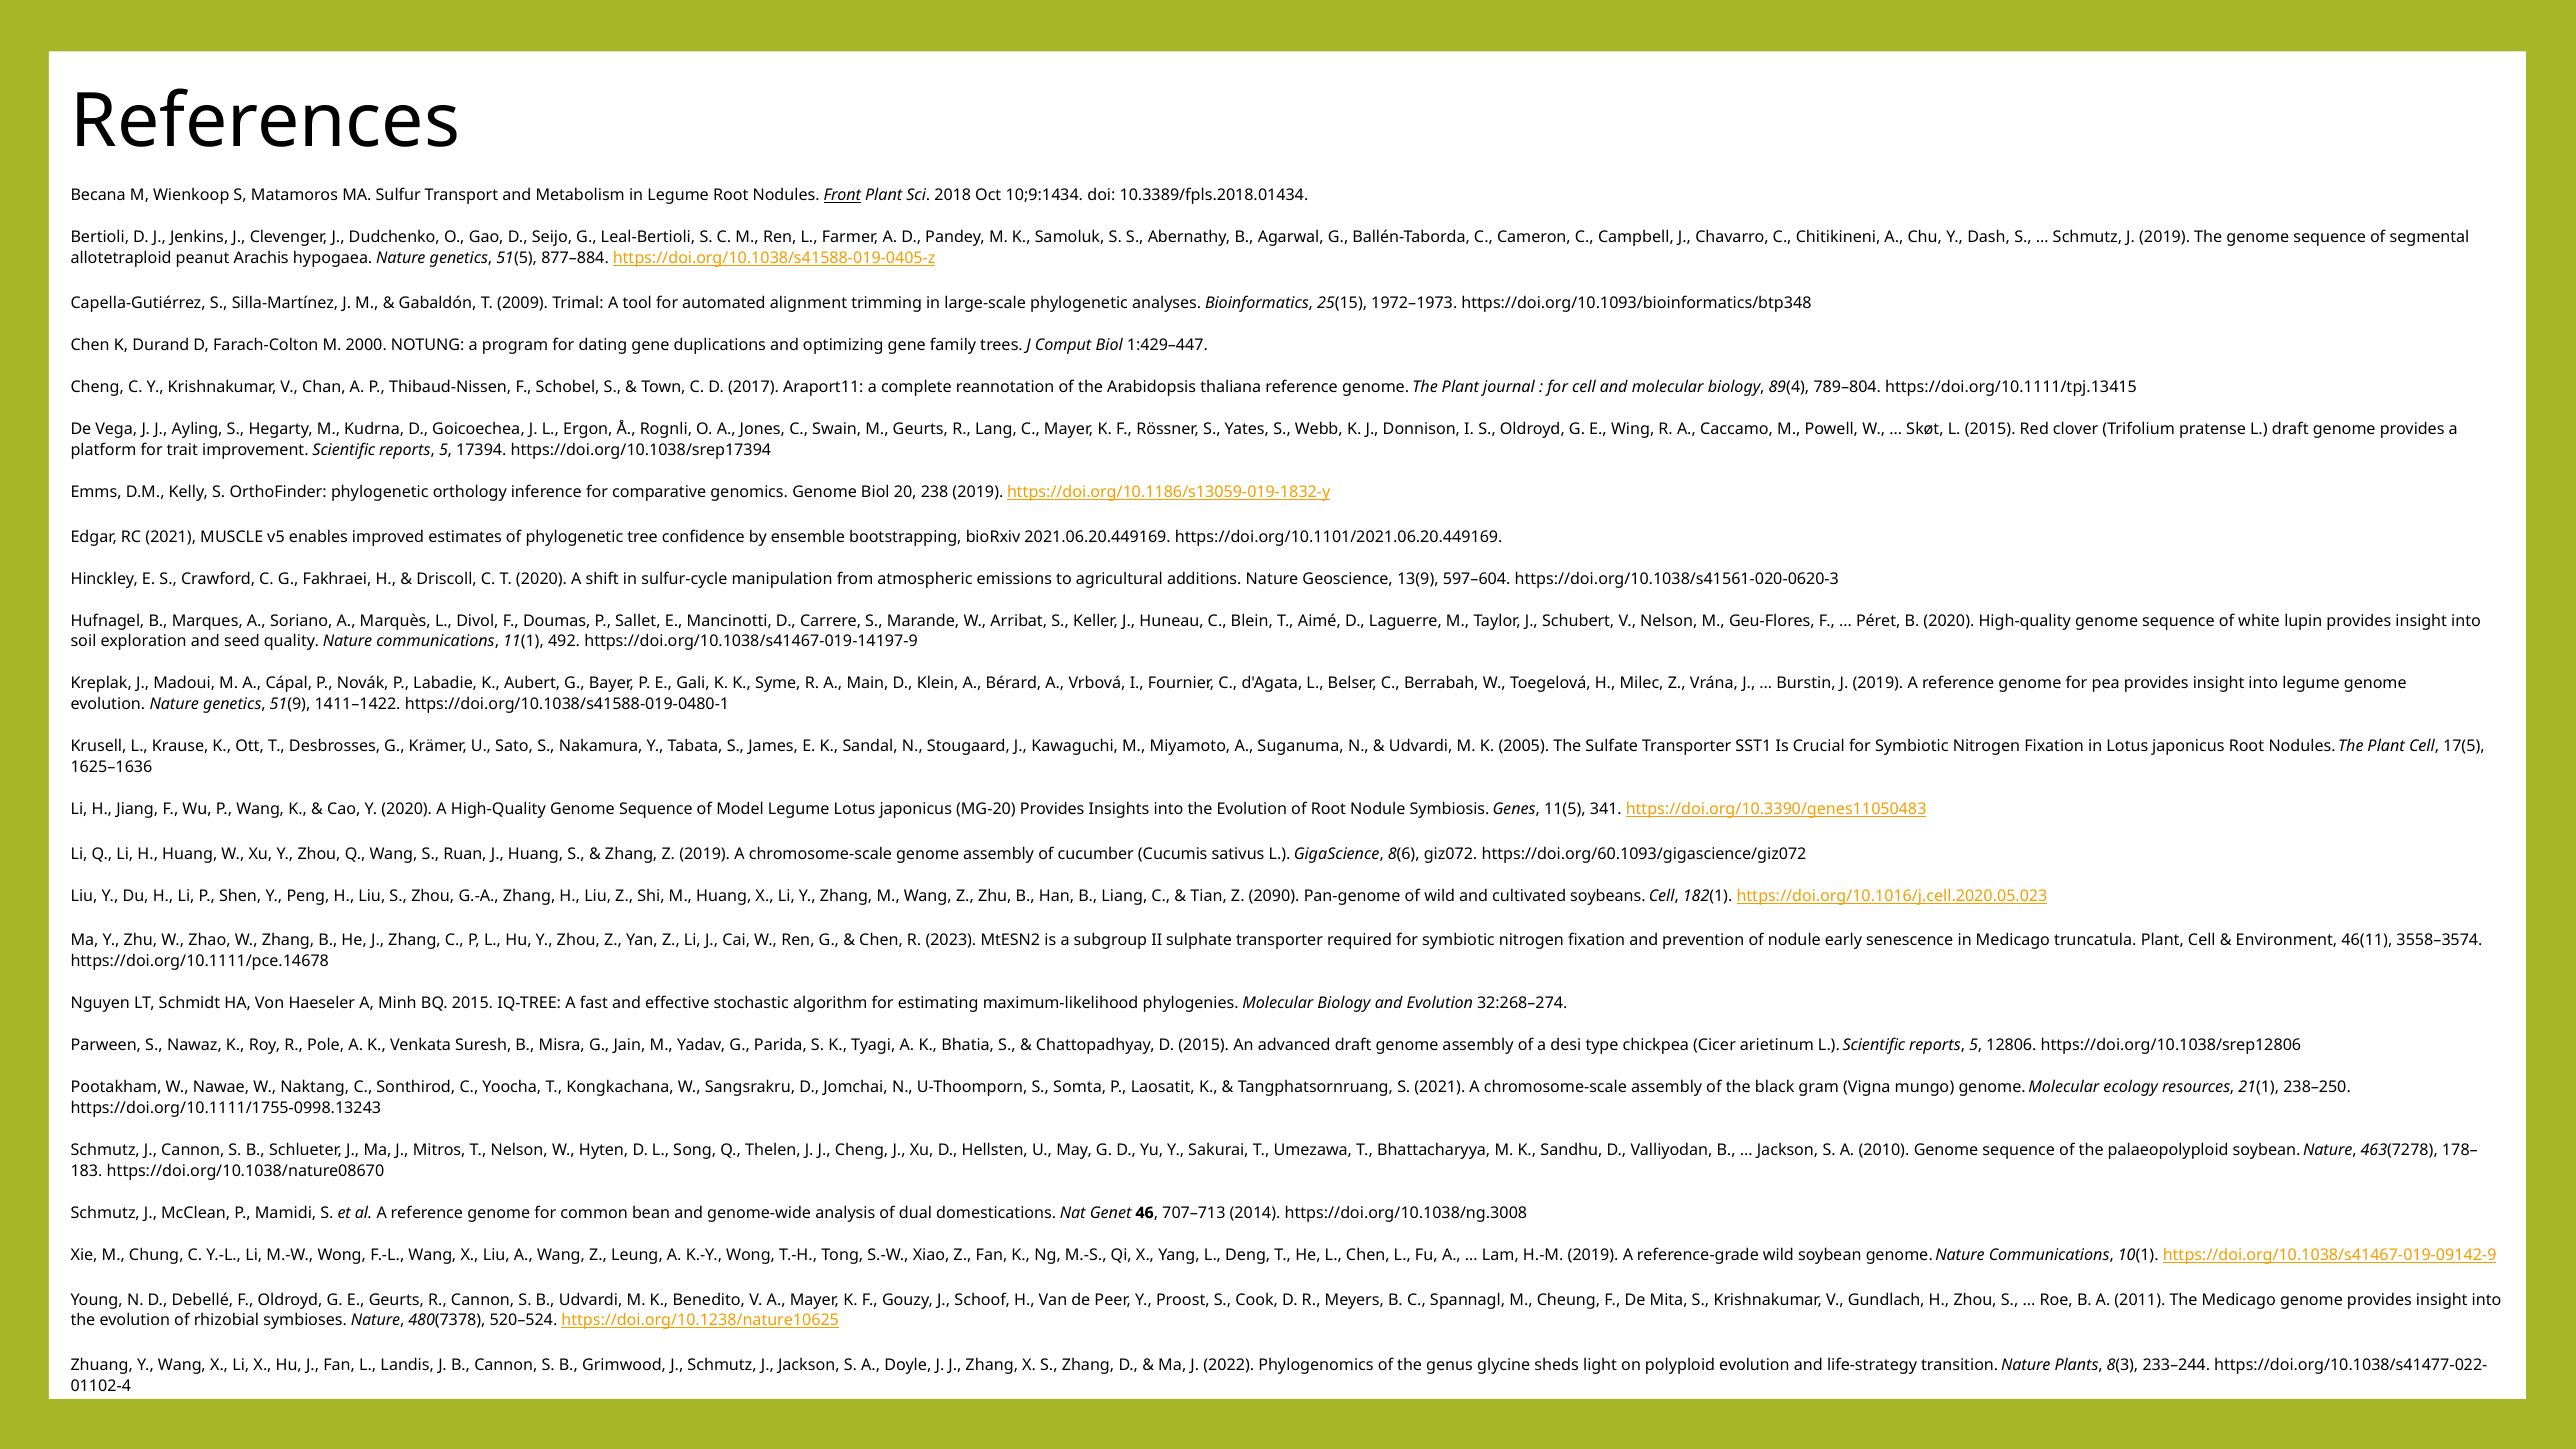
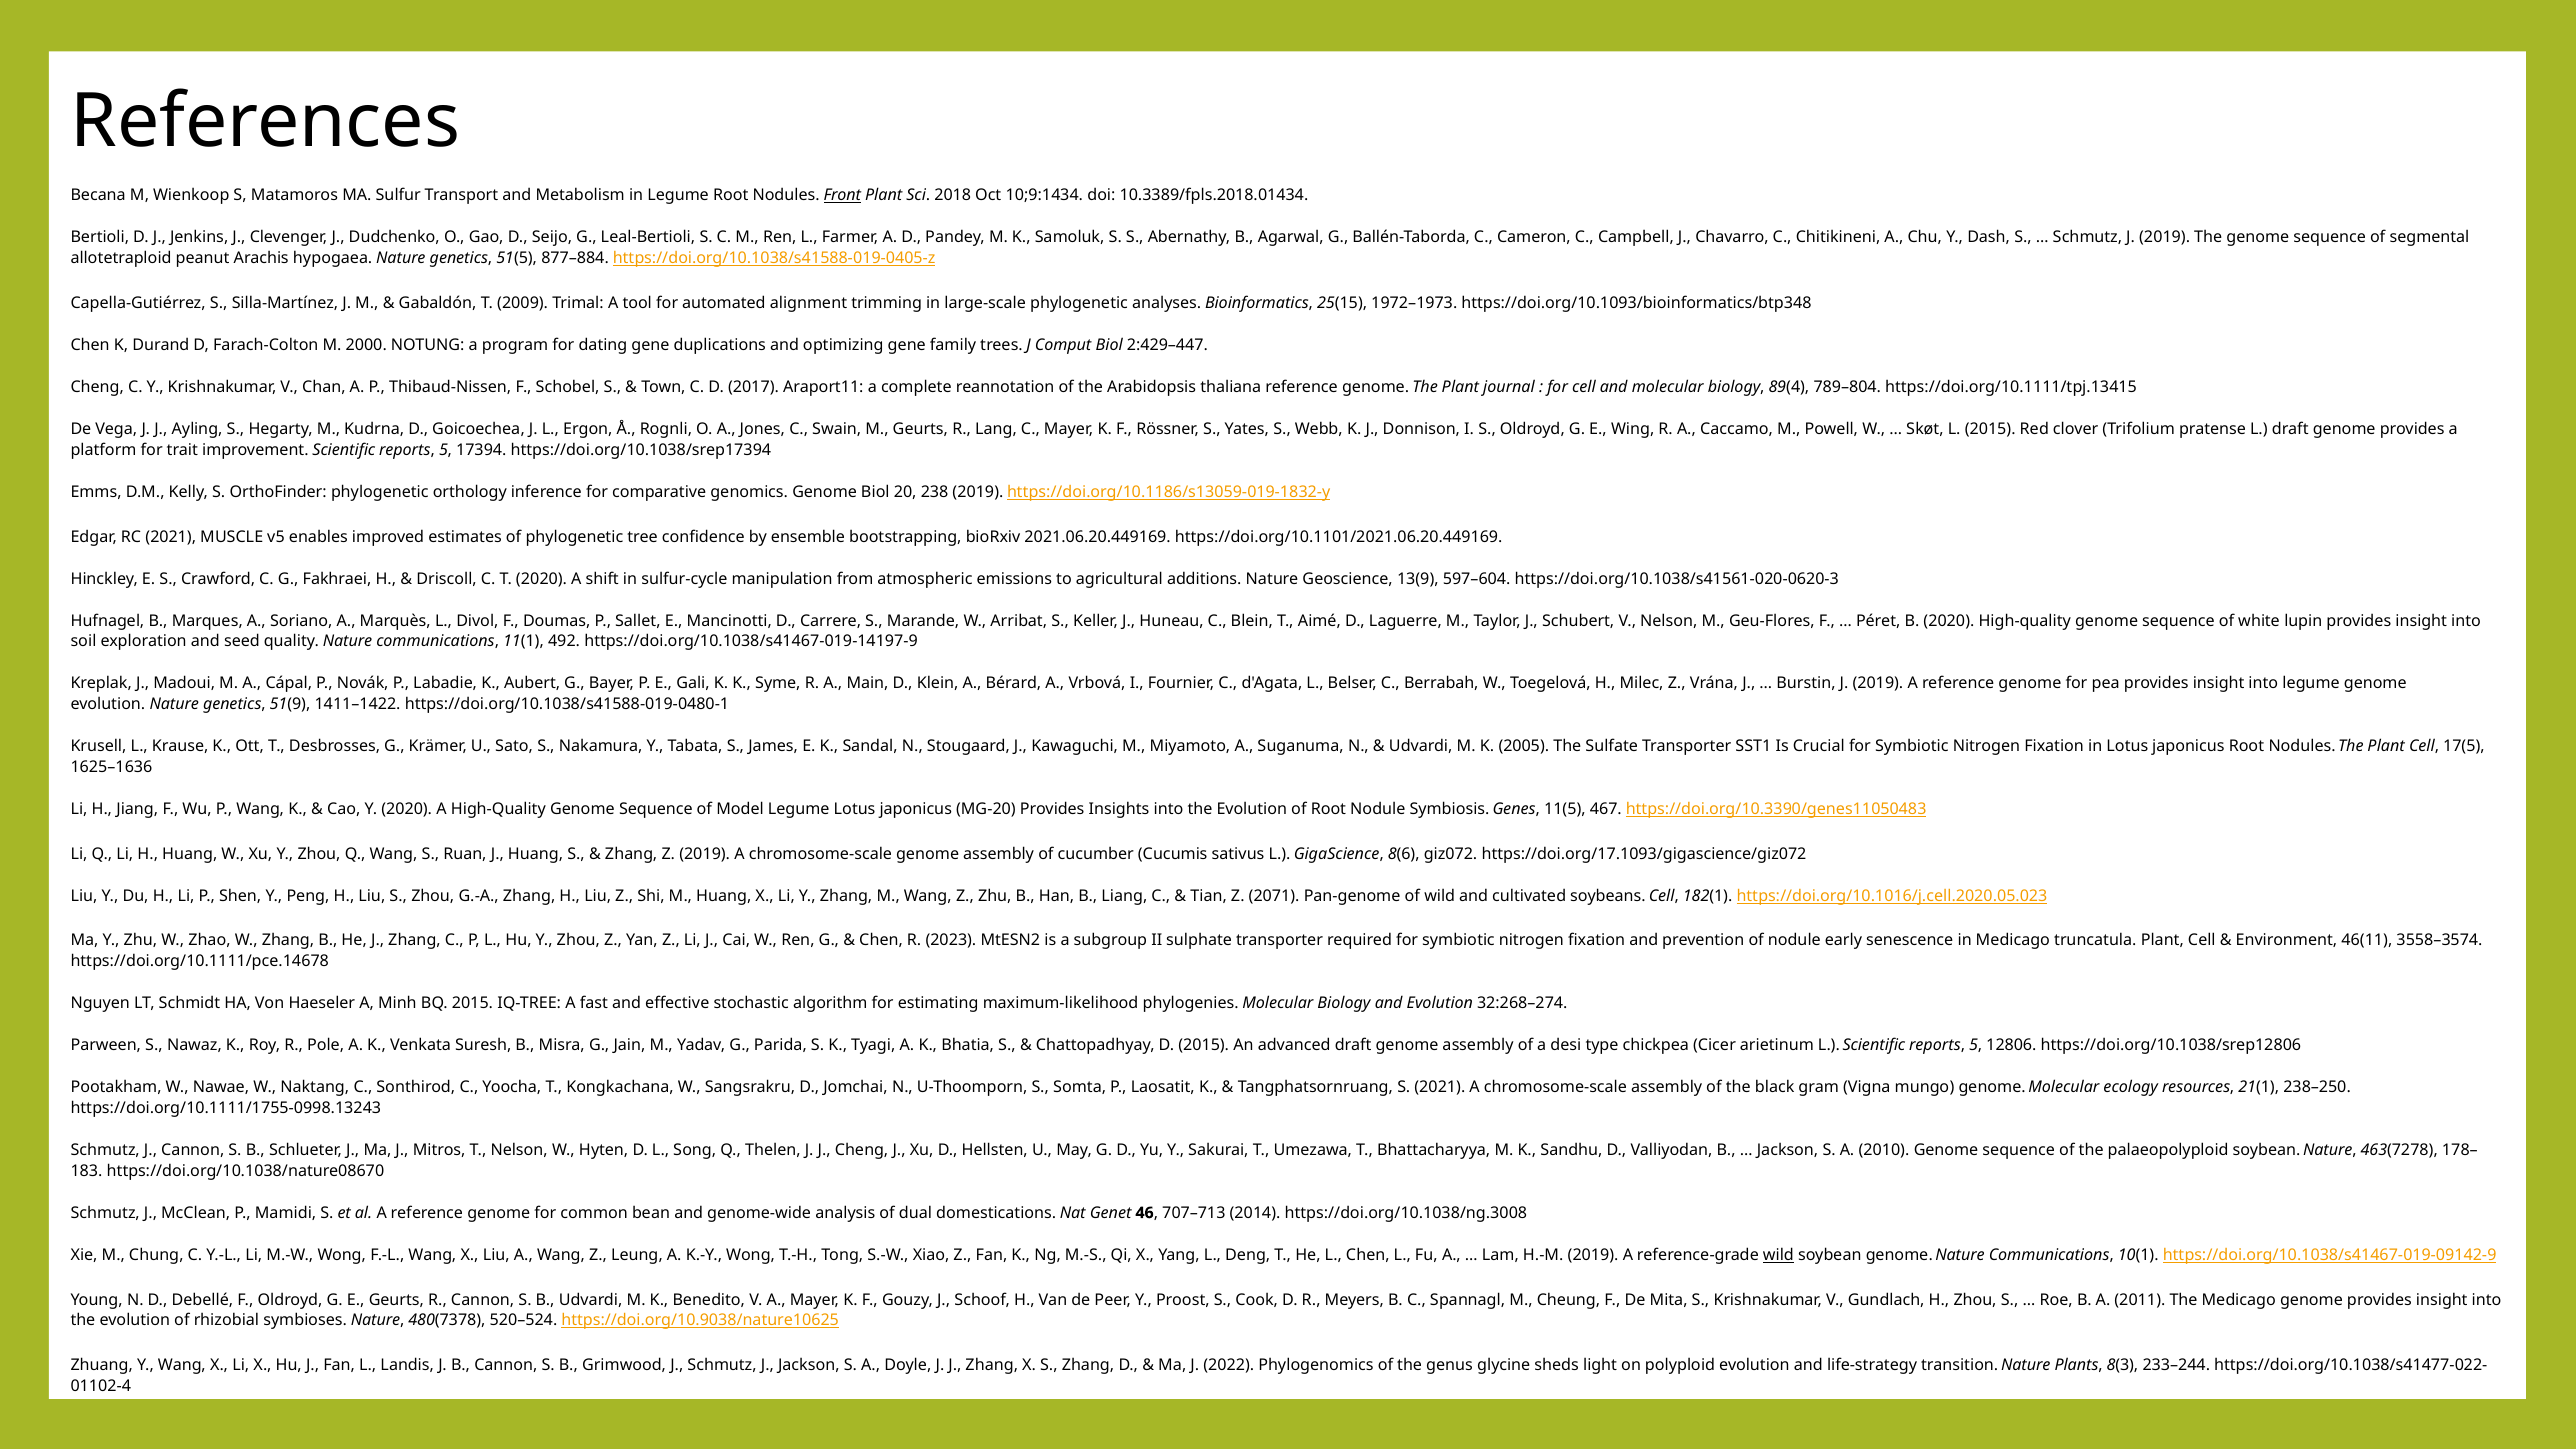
1:429–447: 1:429–447 -> 2:429–447
341: 341 -> 467
https://doi.org/60.1093/gigascience/giz072: https://doi.org/60.1093/gigascience/giz072 -> https://doi.org/17.1093/gigascience/giz072
2090: 2090 -> 2071
wild at (1778, 1255) underline: none -> present
https://doi.org/10.1238/nature10625: https://doi.org/10.1238/nature10625 -> https://doi.org/10.9038/nature10625
